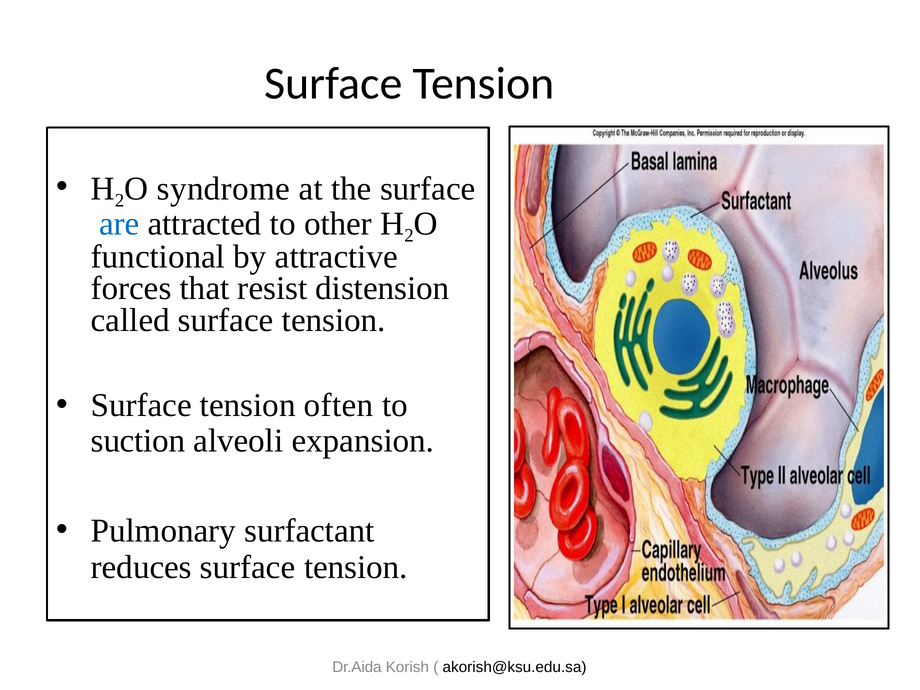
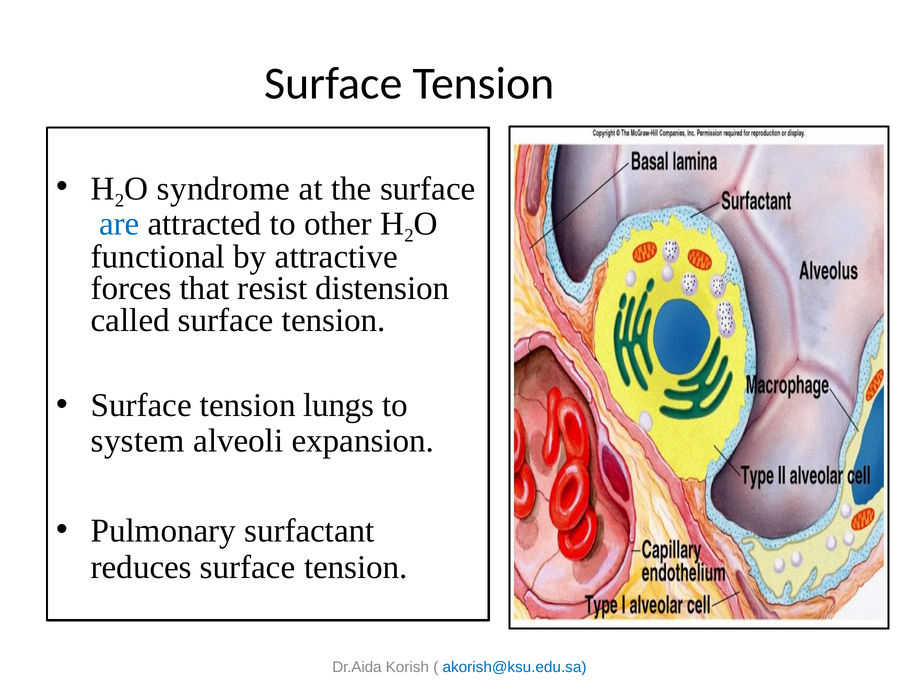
often: often -> lungs
suction: suction -> system
akorish@ksu.edu.sa colour: black -> blue
